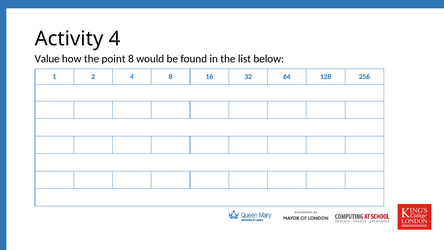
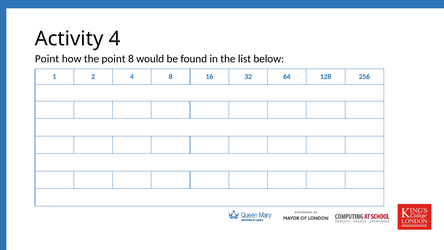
Value at (47, 59): Value -> Point
